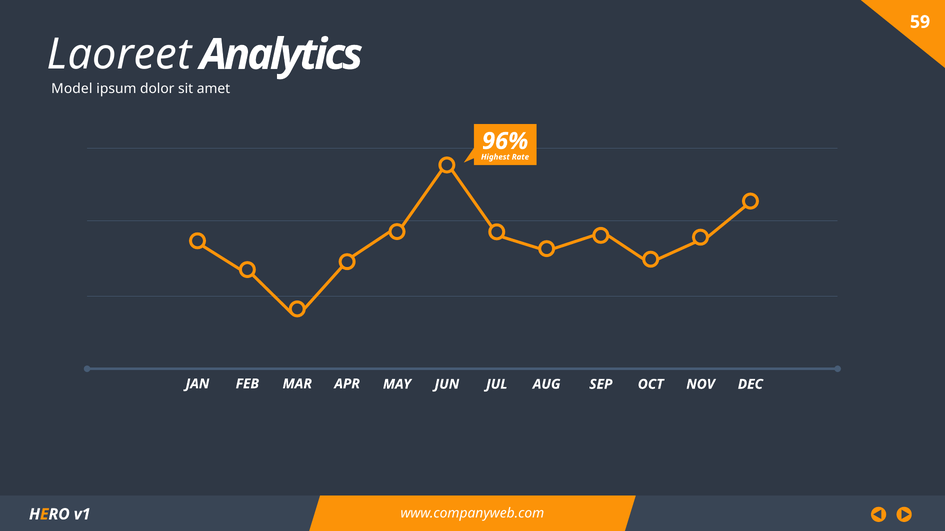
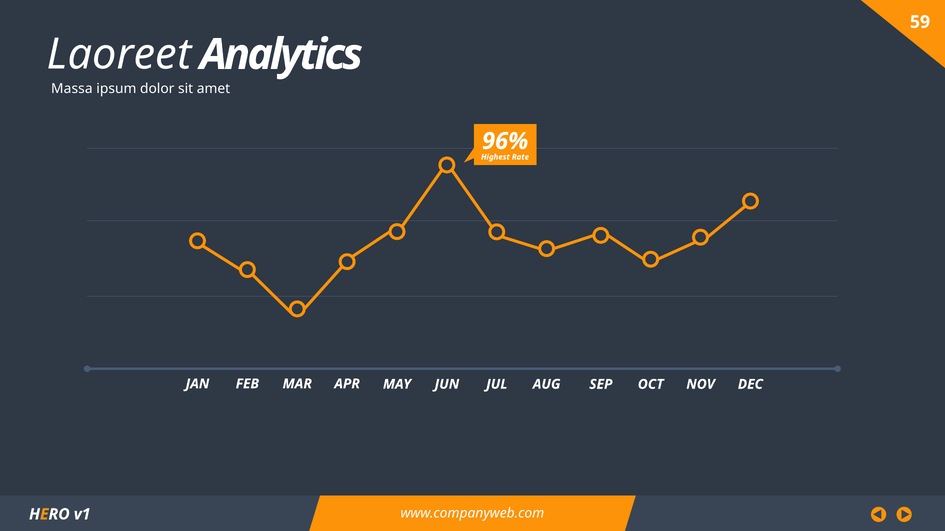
Model: Model -> Massa
